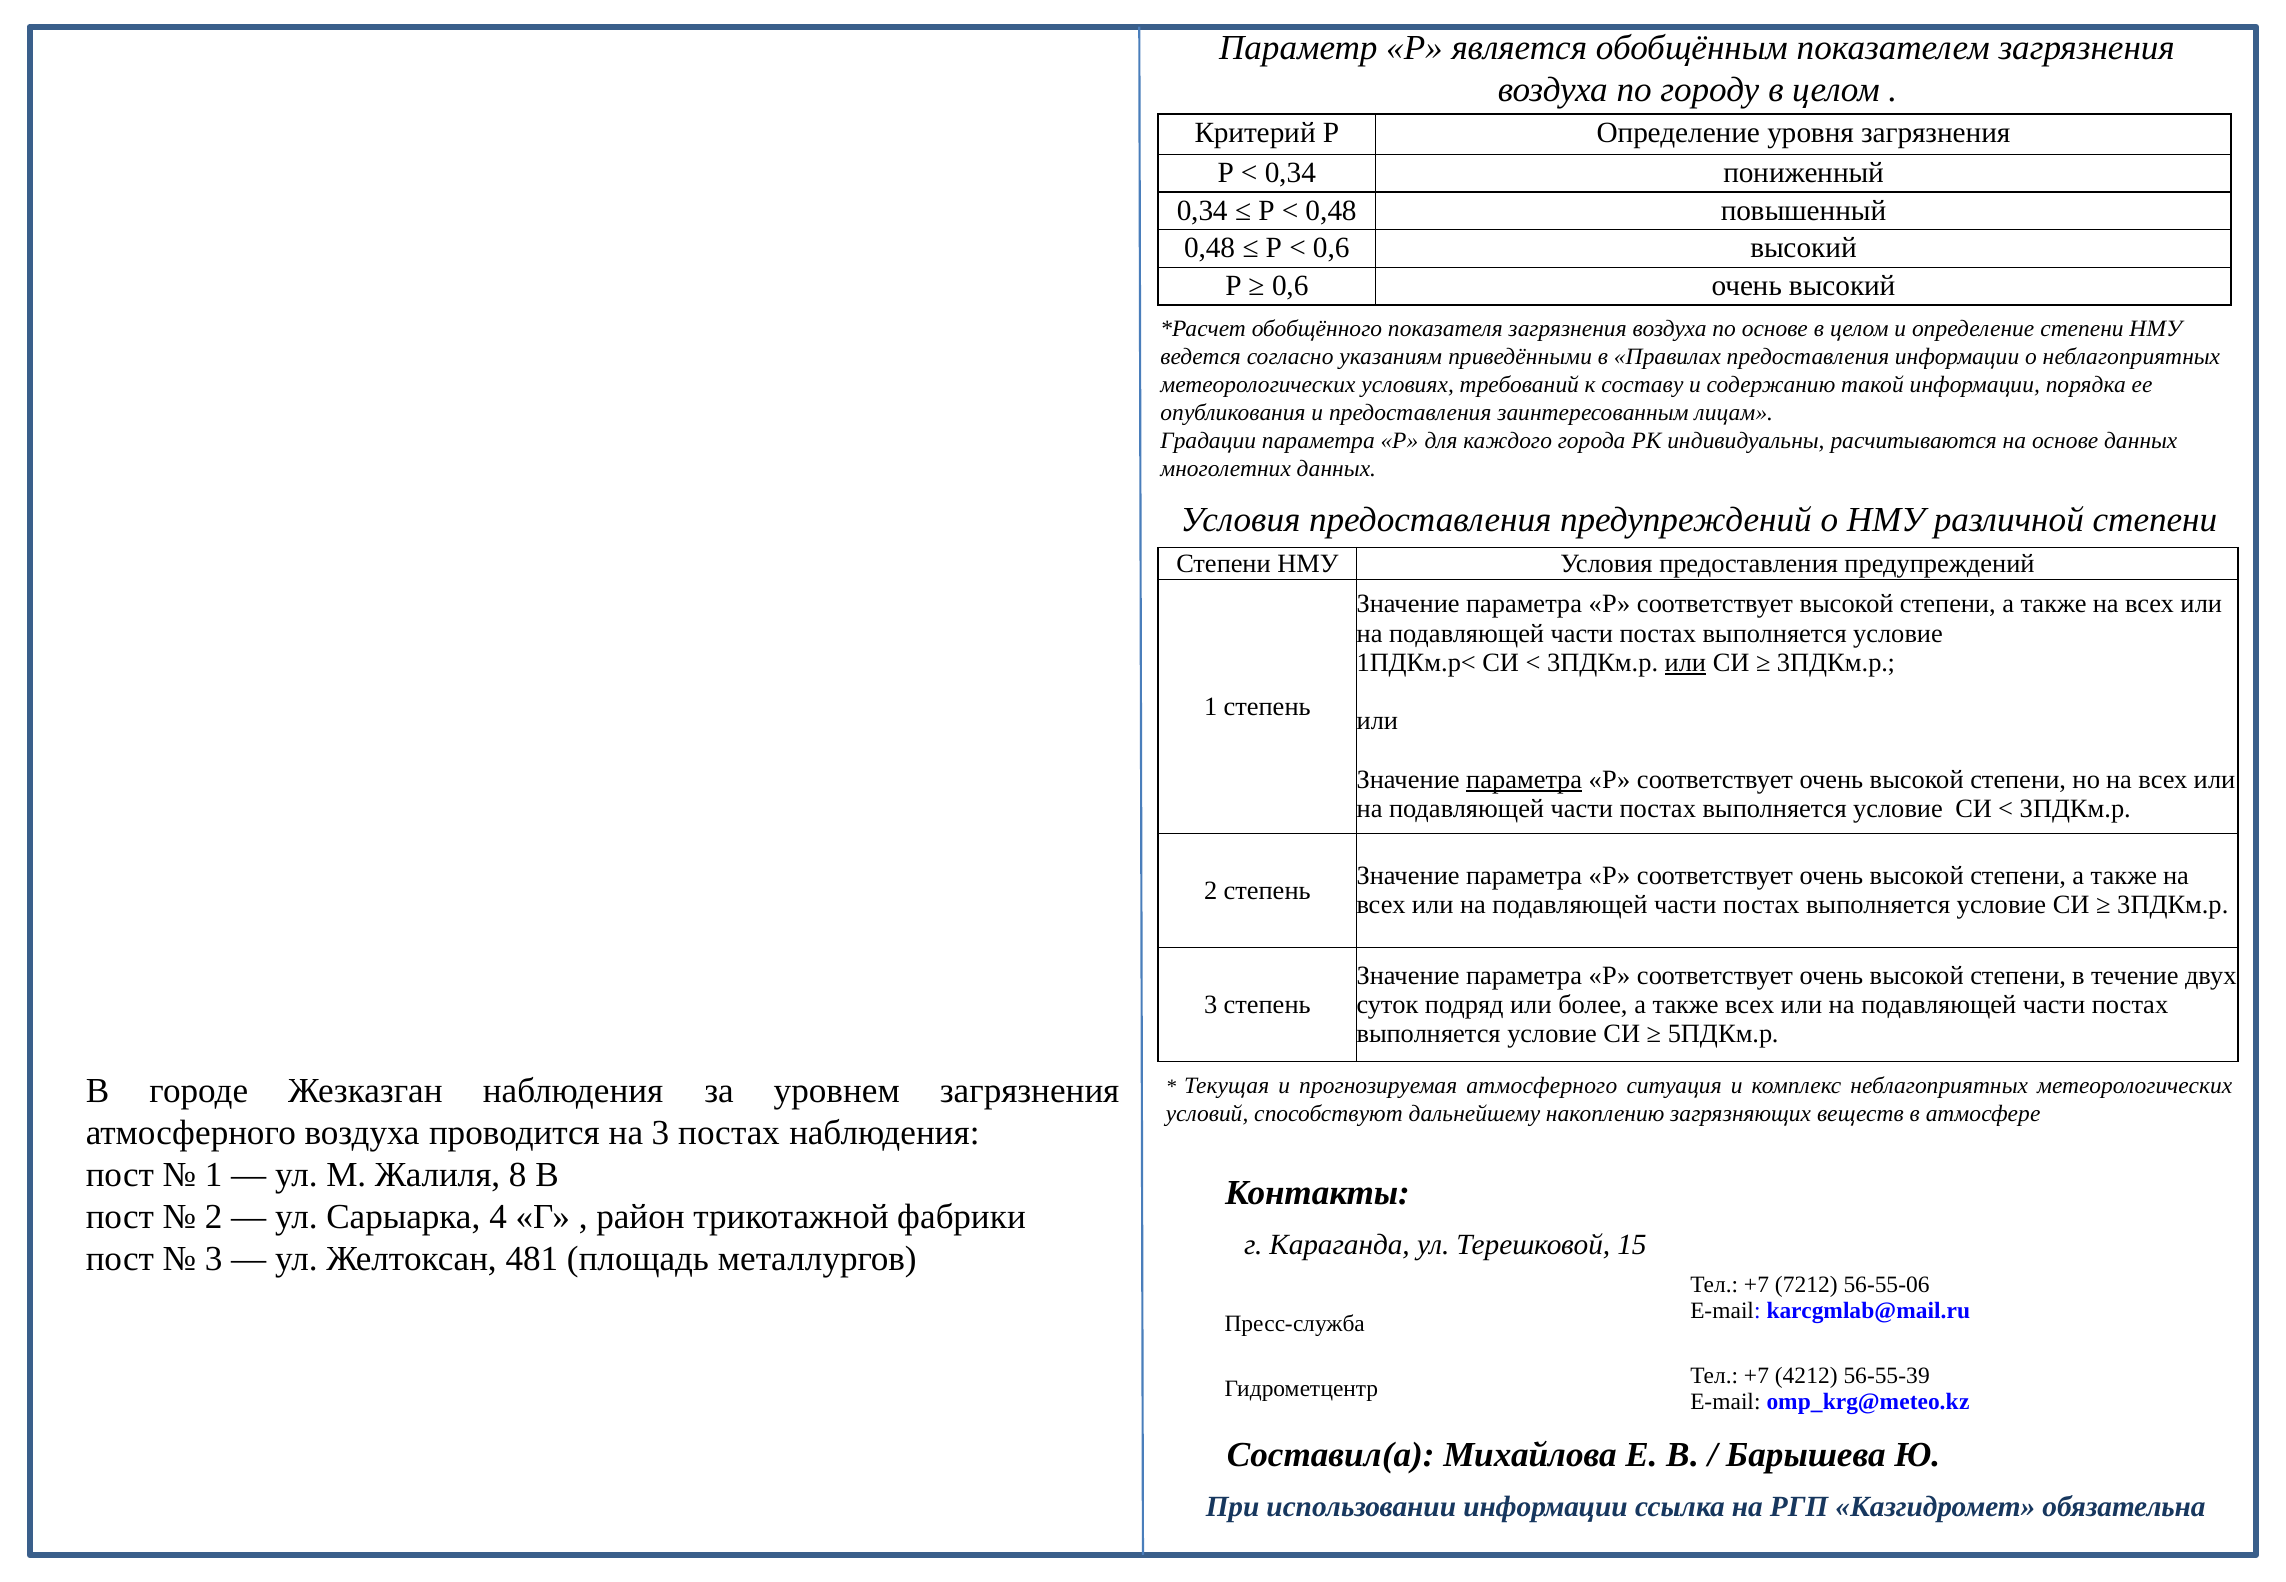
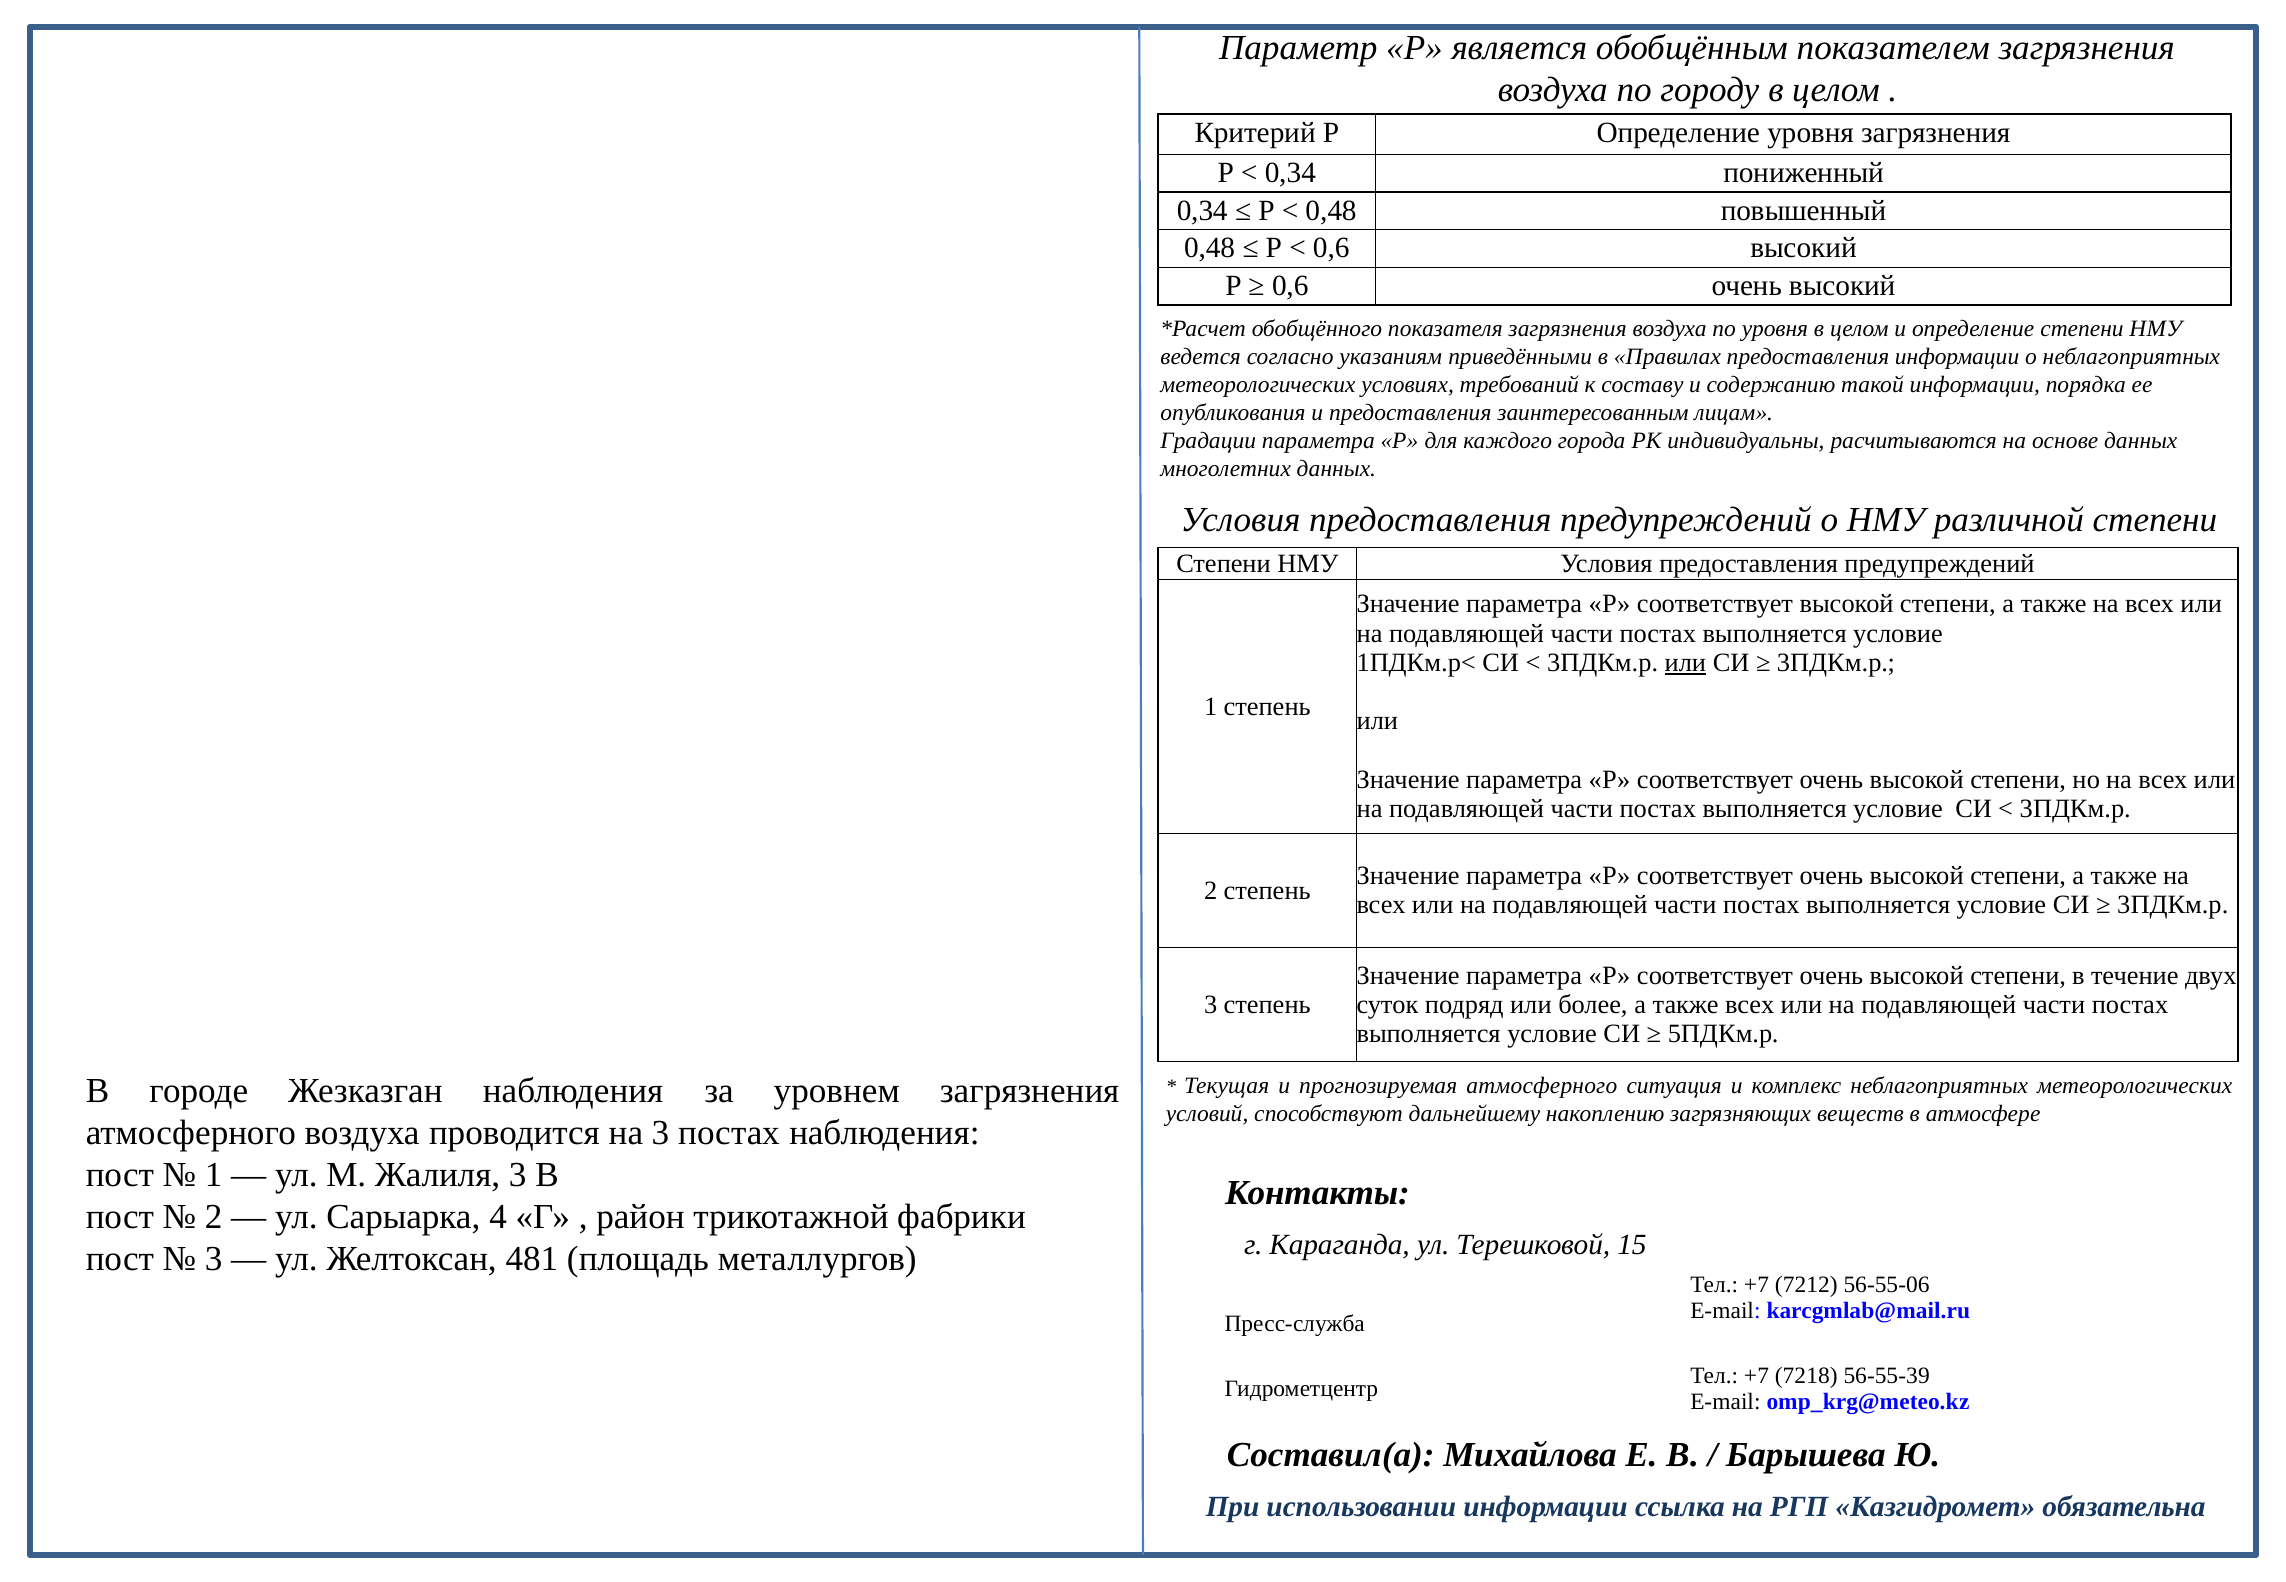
по основе: основе -> уровня
параметра at (1524, 780) underline: present -> none
Жалиля 8: 8 -> 3
4212: 4212 -> 7218
